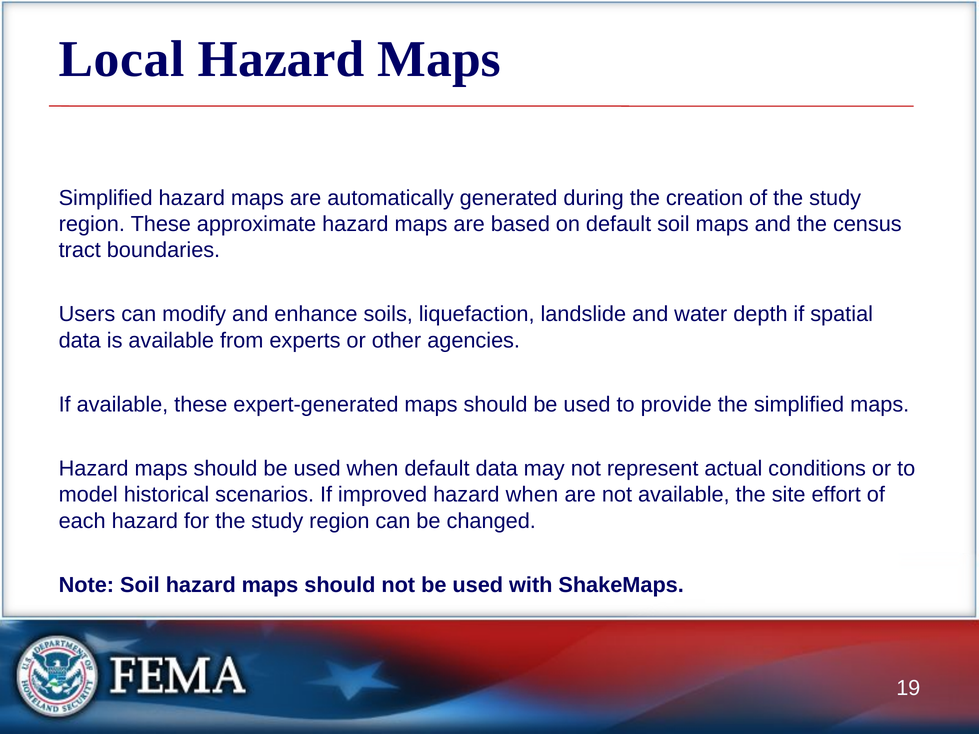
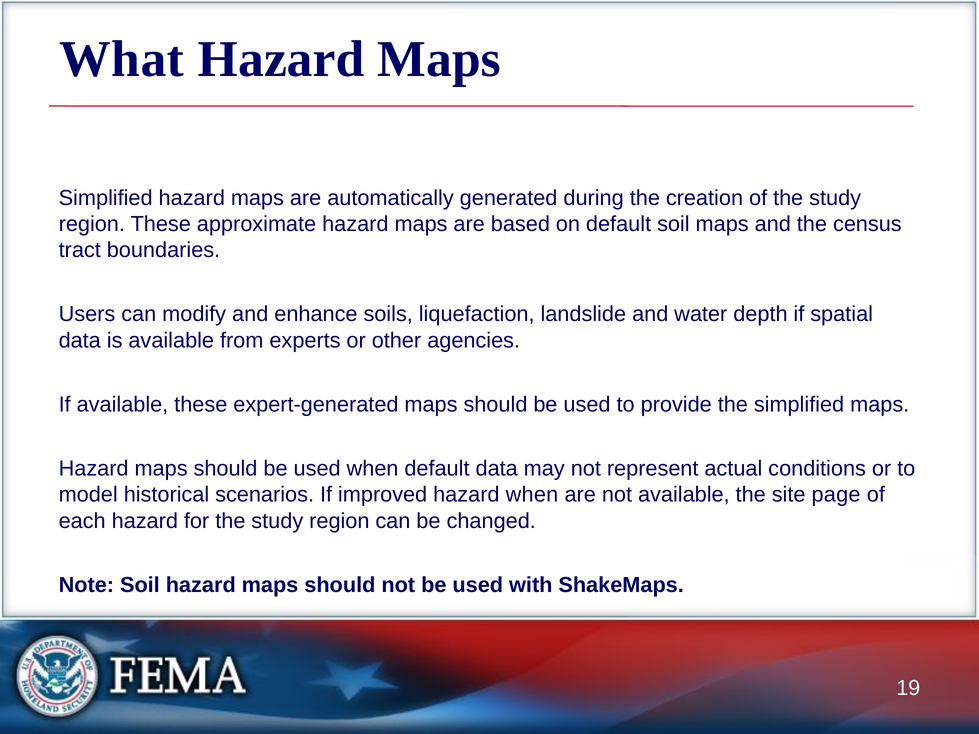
Local: Local -> What
effort: effort -> page
